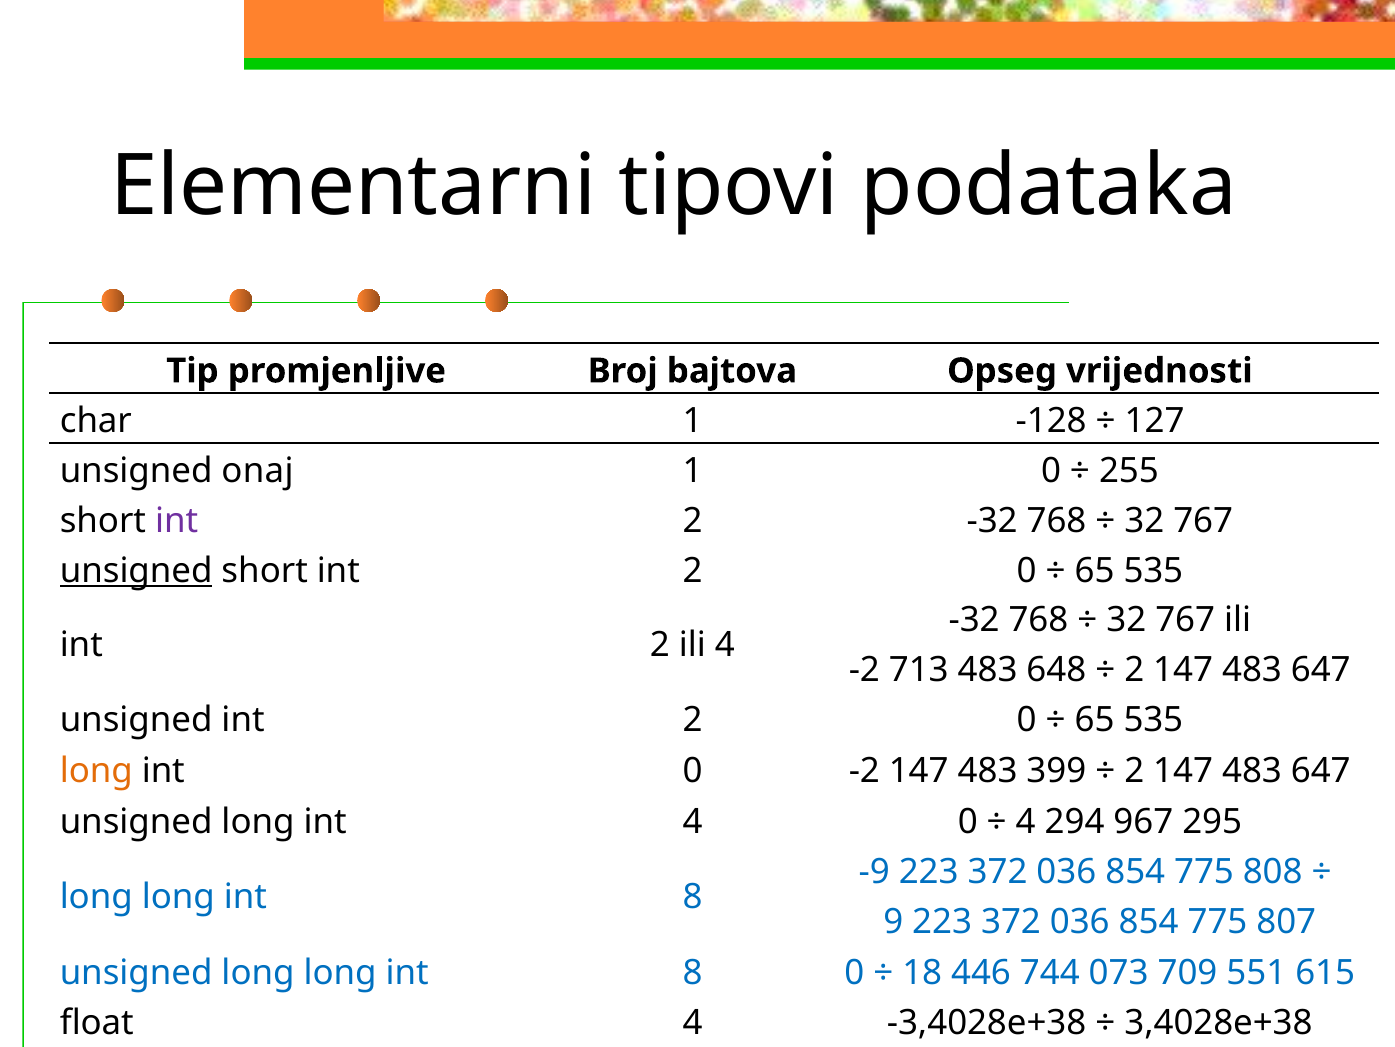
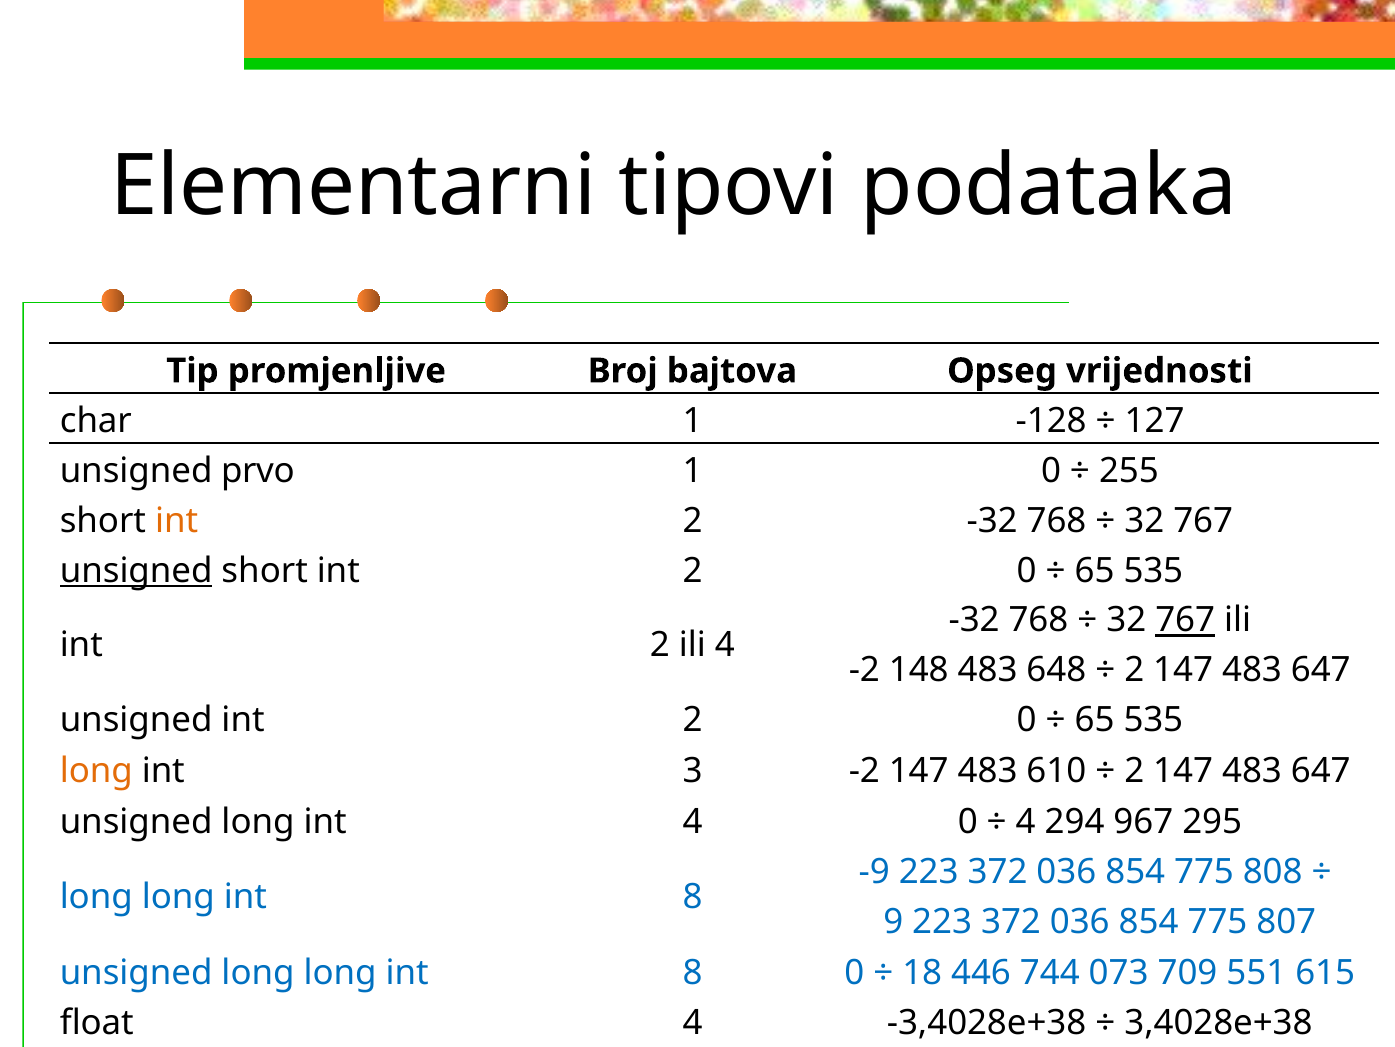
onaj: onaj -> prvo
int at (177, 520) colour: purple -> orange
767 at (1185, 620) underline: none -> present
713: 713 -> 148
int 0: 0 -> 3
399: 399 -> 610
